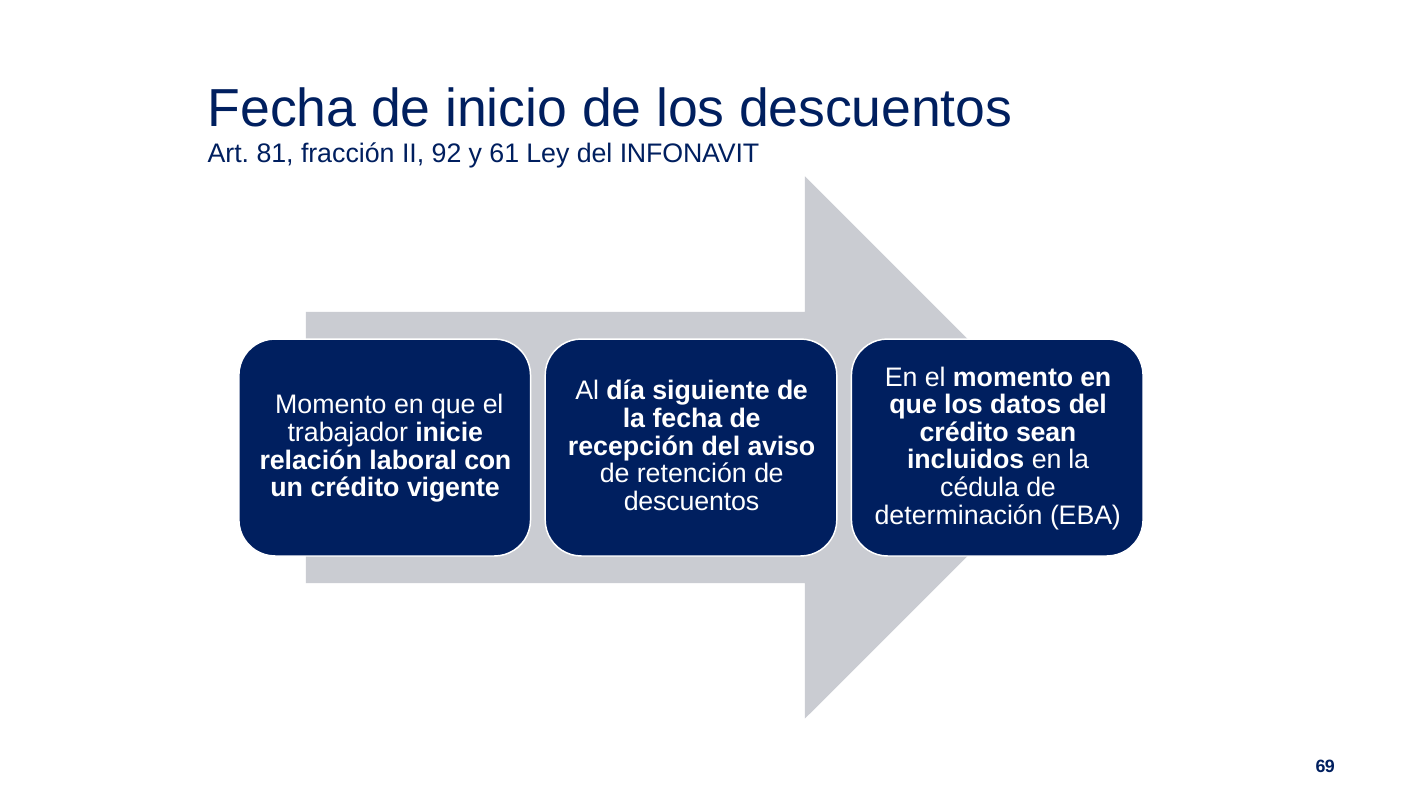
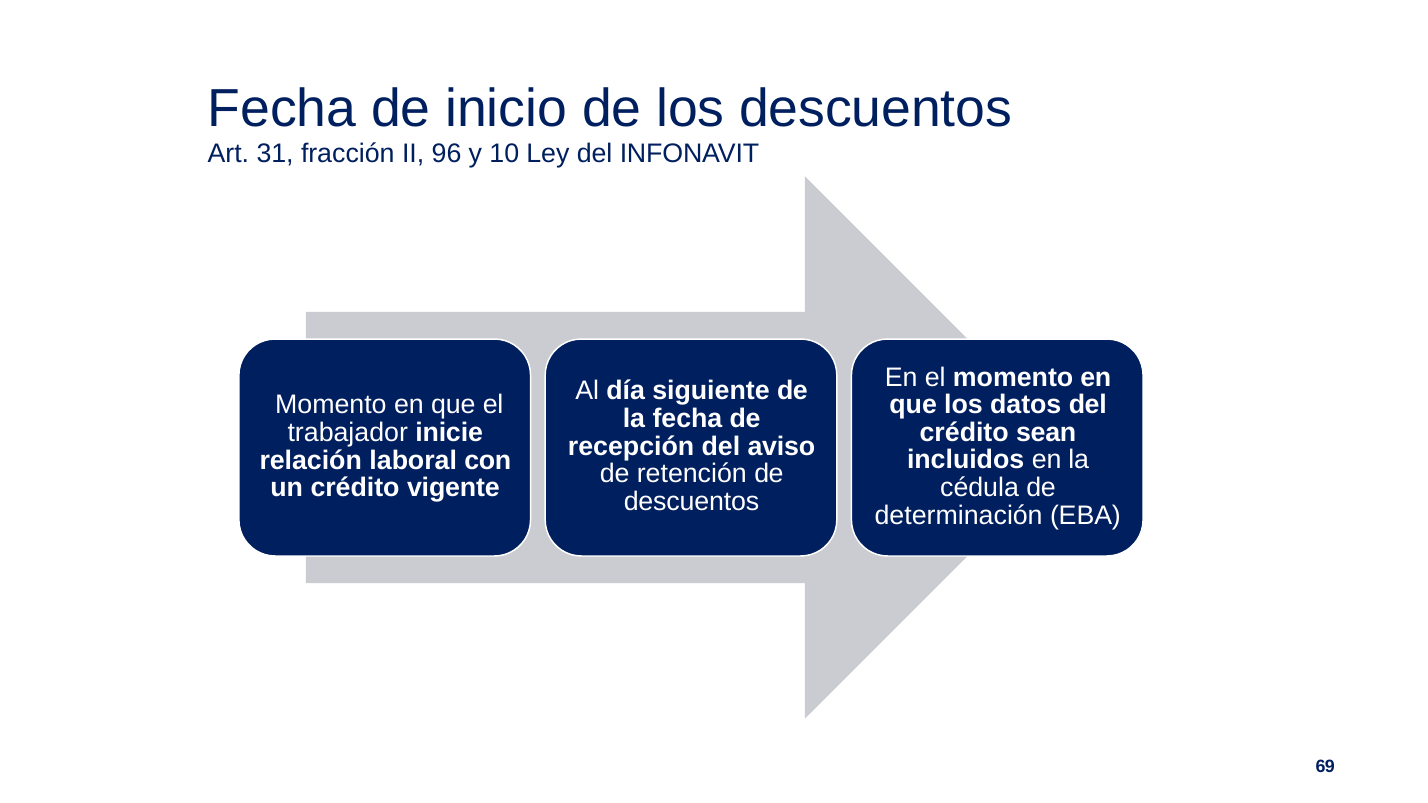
81: 81 -> 31
92: 92 -> 96
61: 61 -> 10
